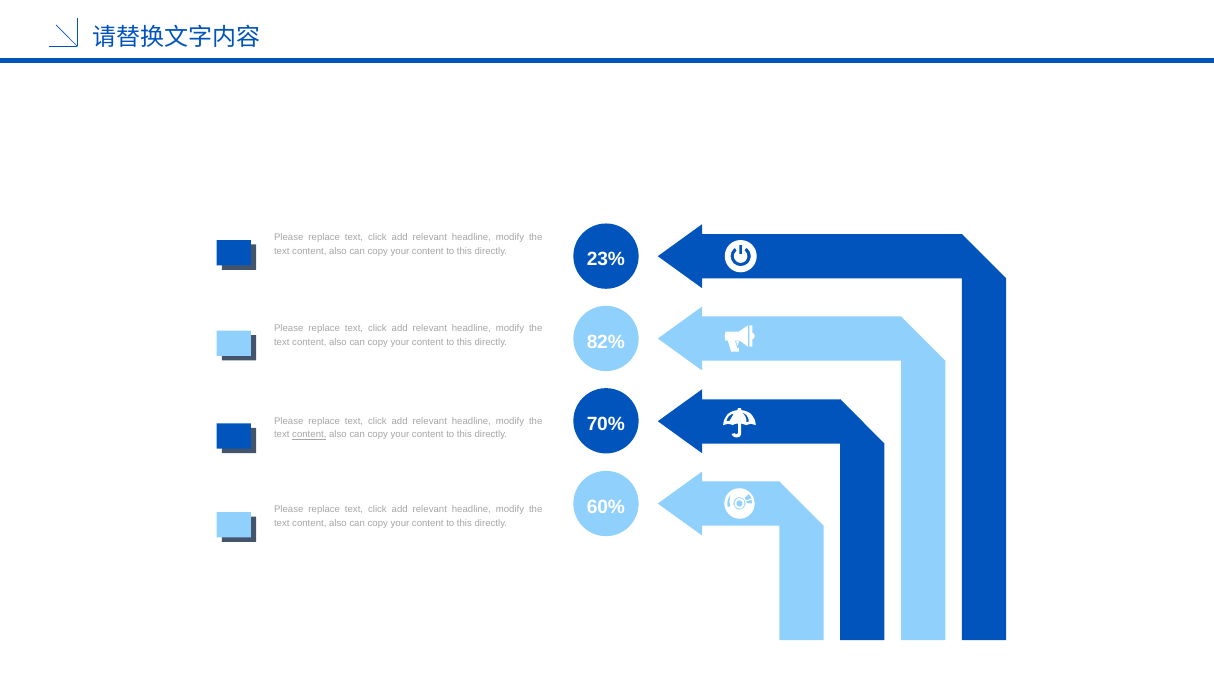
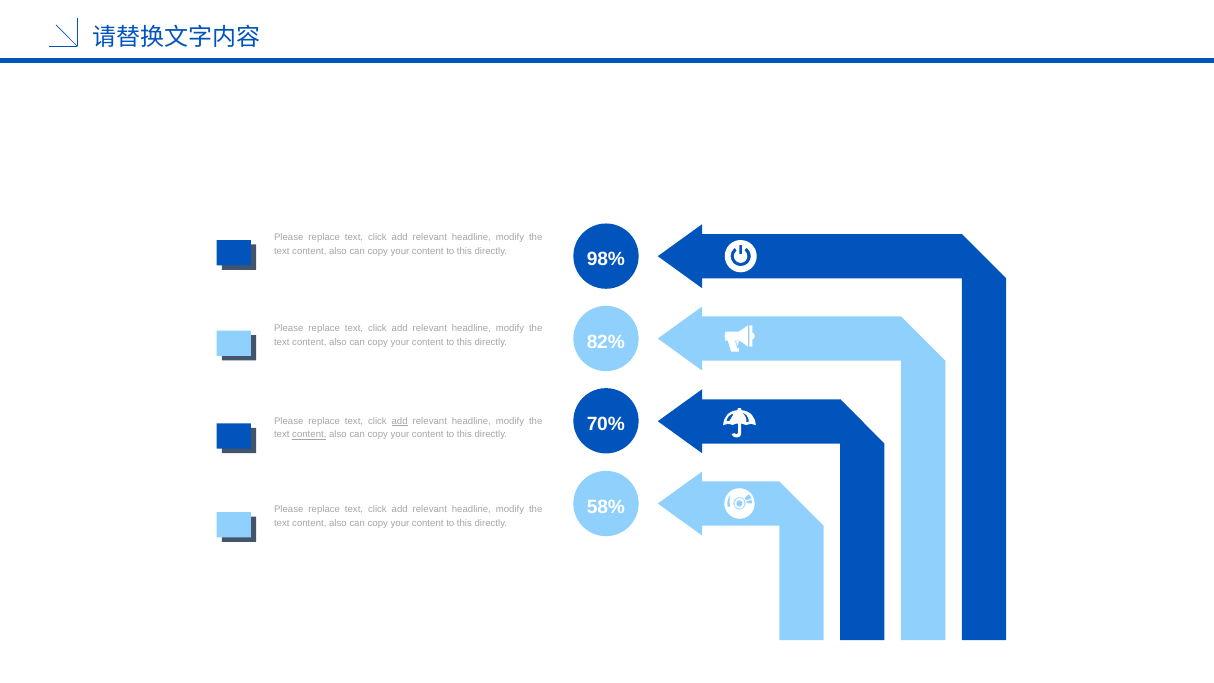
23%: 23% -> 98%
add at (400, 421) underline: none -> present
60%: 60% -> 58%
